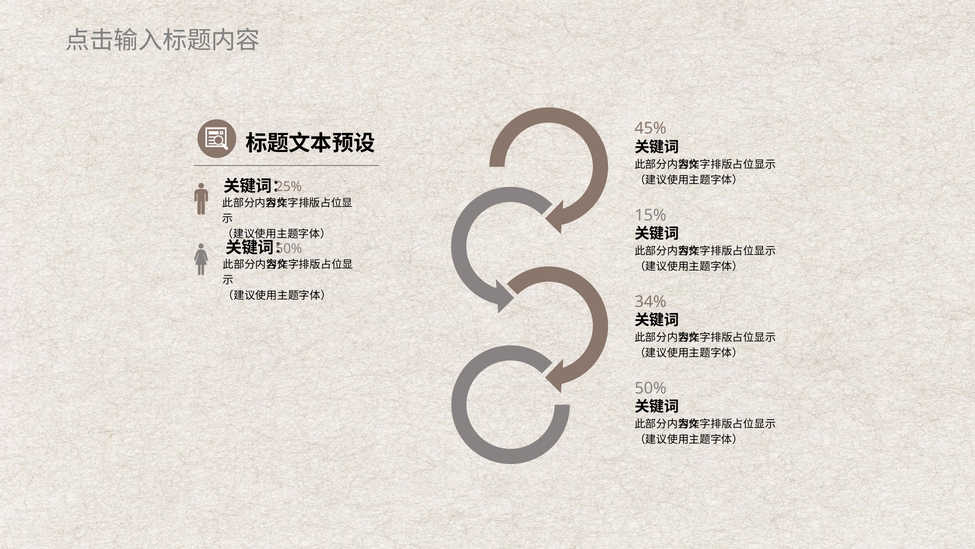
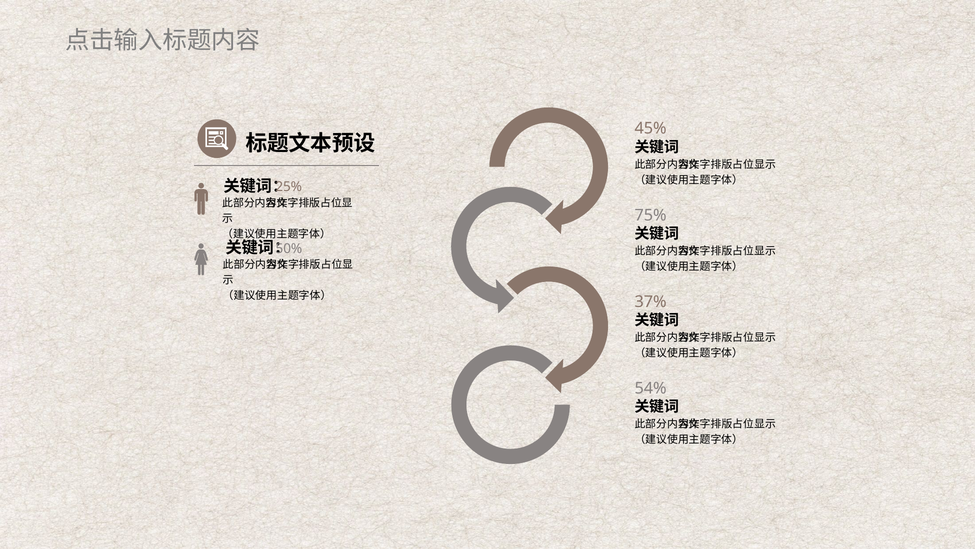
15%: 15% -> 75%
34%: 34% -> 37%
50% at (651, 388): 50% -> 54%
